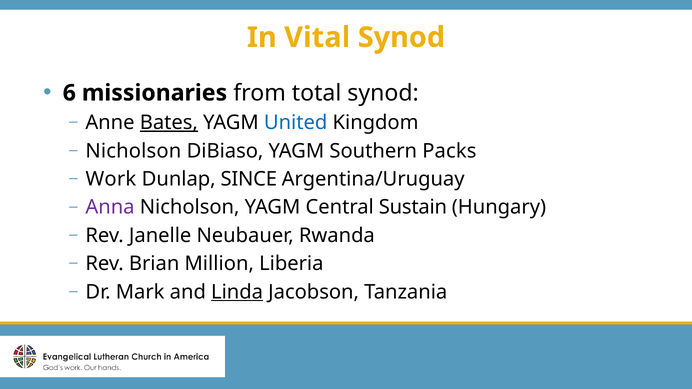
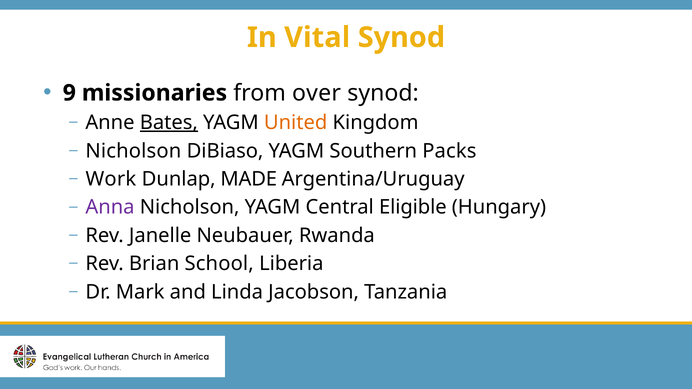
6: 6 -> 9
total: total -> over
United colour: blue -> orange
SINCE: SINCE -> MADE
Sustain: Sustain -> Eligible
Million: Million -> School
Linda underline: present -> none
